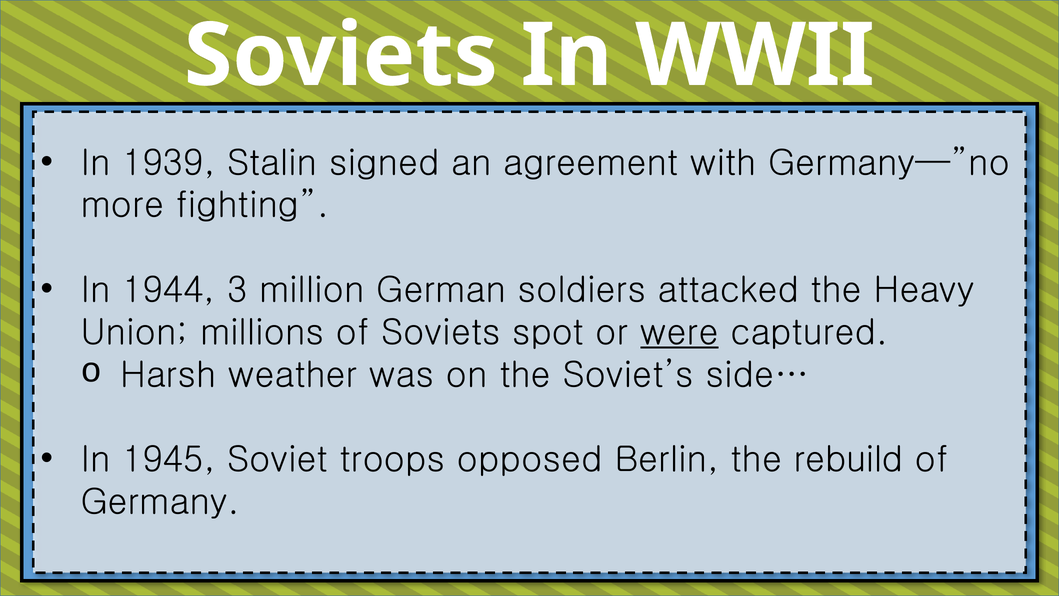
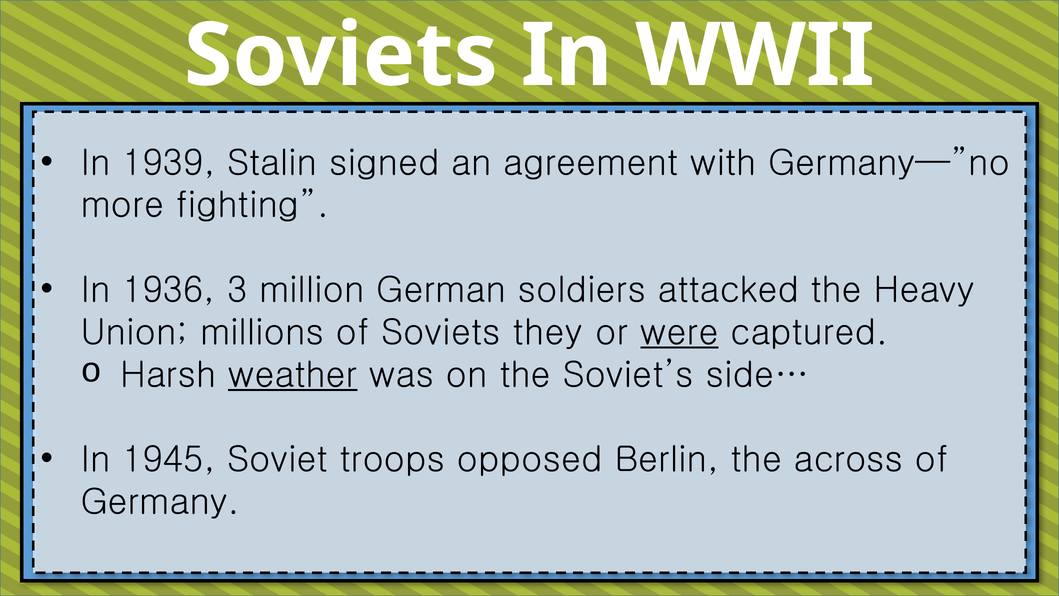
1944: 1944 -> 1936
spot: spot -> they
weather underline: none -> present
rebuild: rebuild -> across
